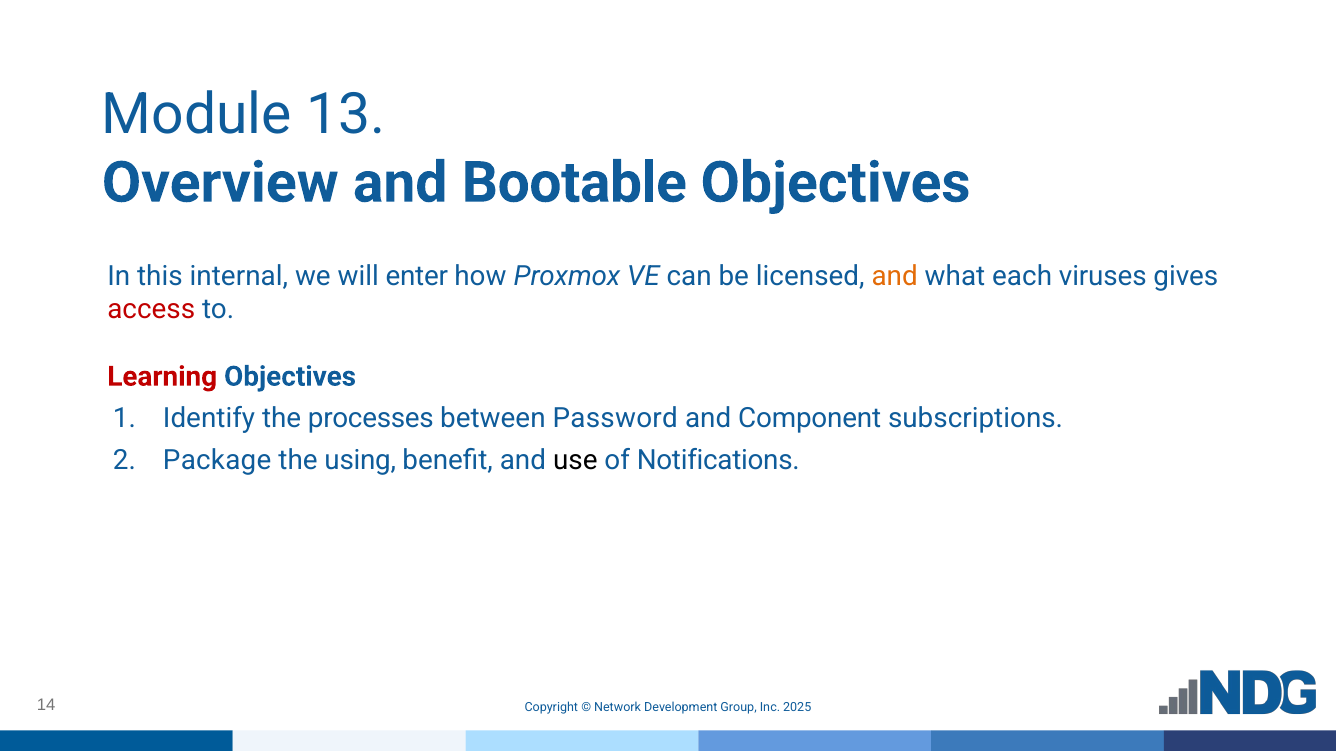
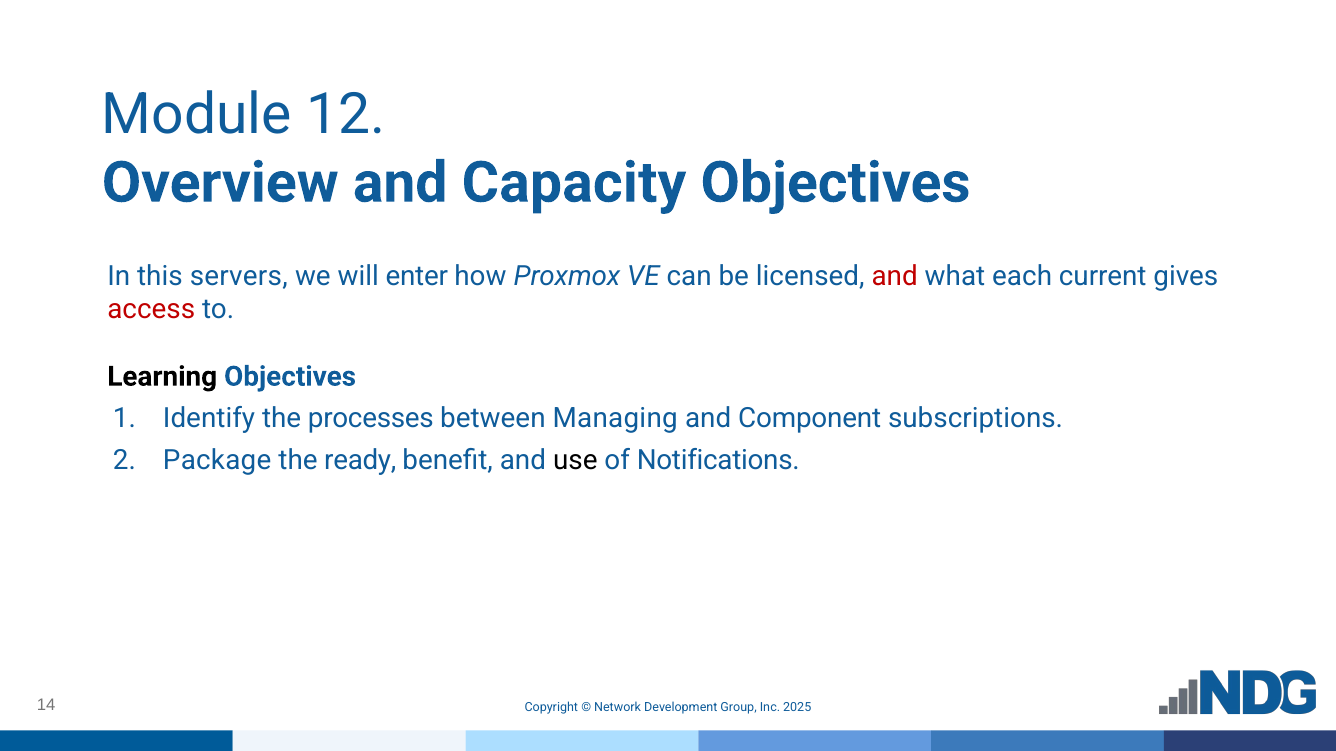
13: 13 -> 12
Bootable: Bootable -> Capacity
internal: internal -> servers
and at (895, 276) colour: orange -> red
viruses: viruses -> current
Learning colour: red -> black
Password: Password -> Managing
using: using -> ready
